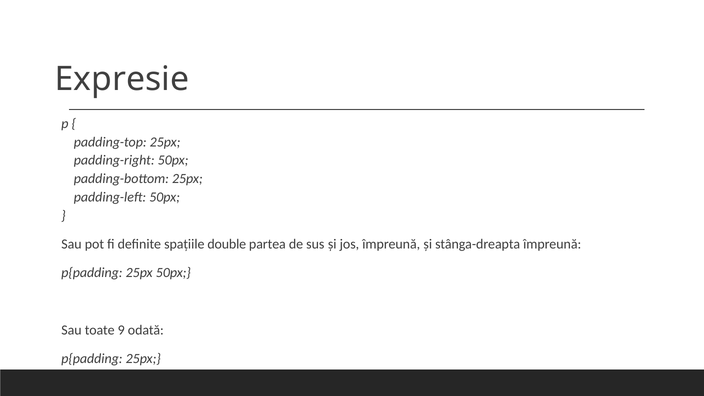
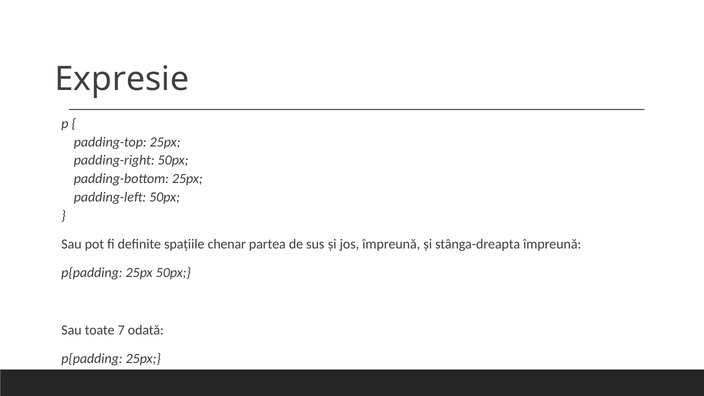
double: double -> chenar
9: 9 -> 7
